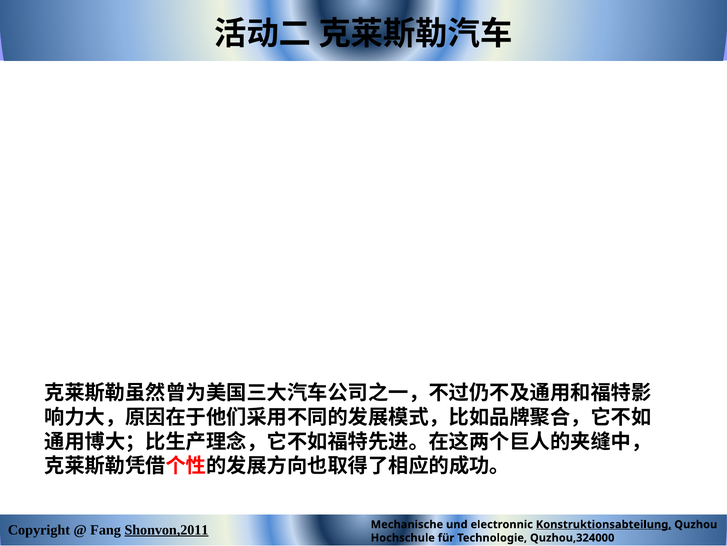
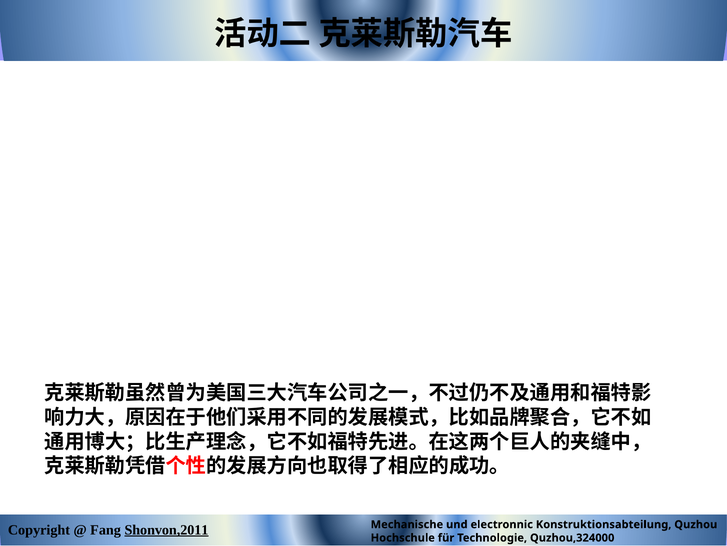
Konstruktionsabteilung underline: present -> none
